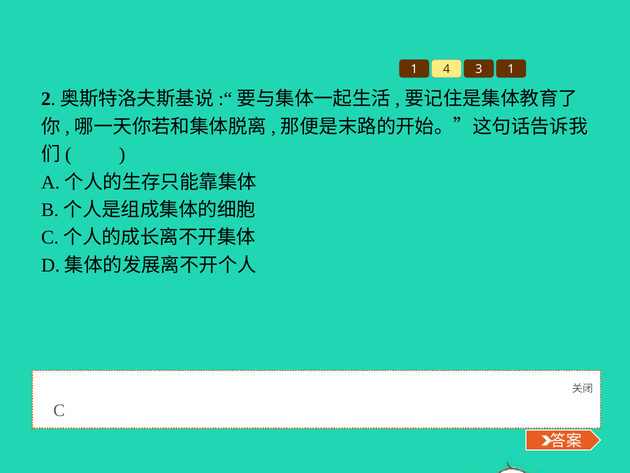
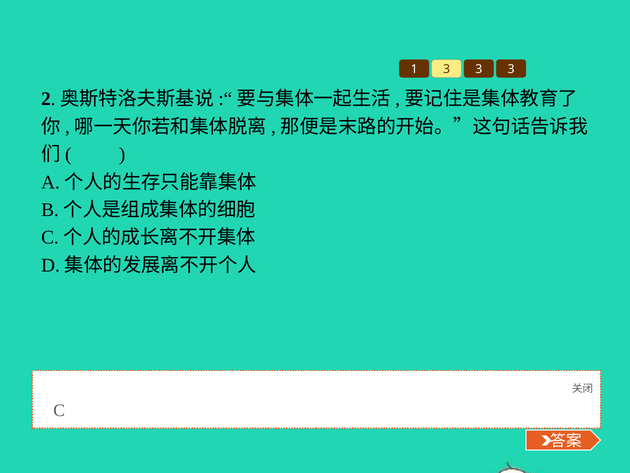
1 4: 4 -> 3
1 at (511, 69): 1 -> 3
